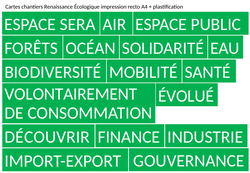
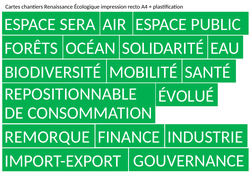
VOLONTAIREMENT: VOLONTAIREMENT -> REPOSITIONNABLE
DÉCOUVRIR: DÉCOUVRIR -> REMORQUE
